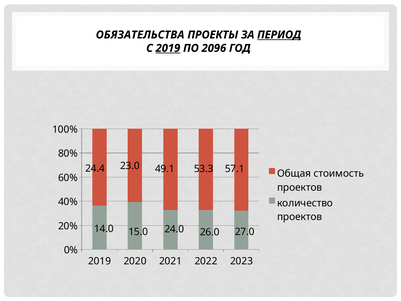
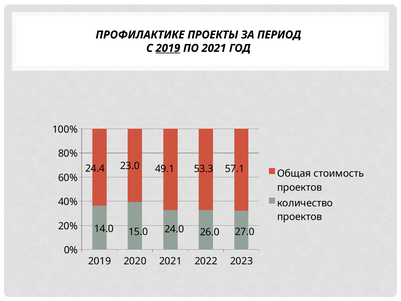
ОБЯЗАТЕЛЬСТВА: ОБЯЗАТЕЛЬСТВА -> ПРОФИЛАКТИКЕ
ПЕРИОД underline: present -> none
ПО 2096: 2096 -> 2021
